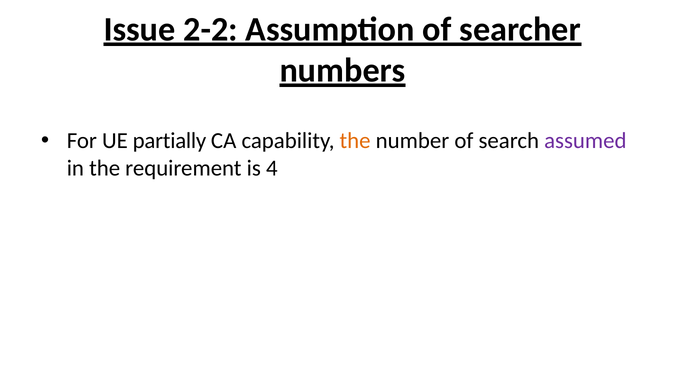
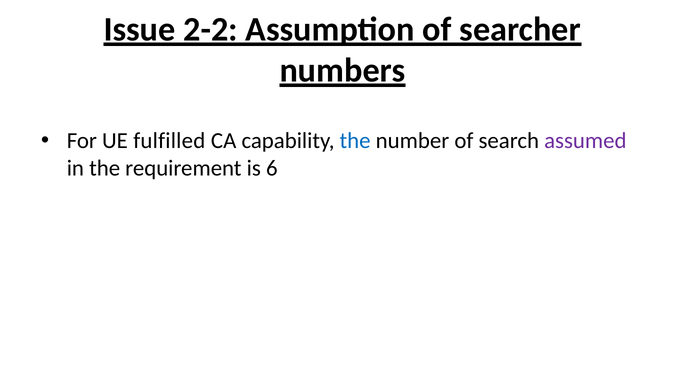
partially: partially -> fulfilled
the at (355, 141) colour: orange -> blue
4: 4 -> 6
